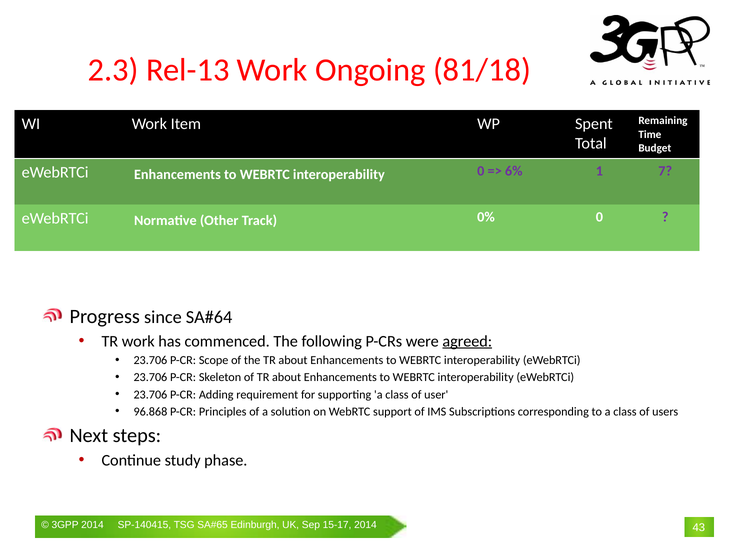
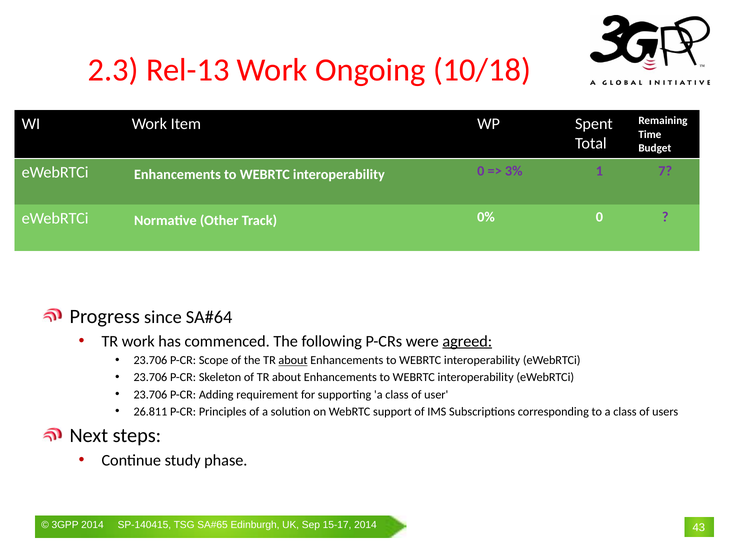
81/18: 81/18 -> 10/18
6%: 6% -> 3%
about at (293, 361) underline: none -> present
96.868: 96.868 -> 26.811
